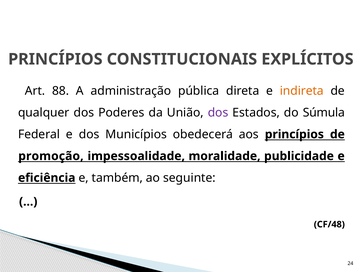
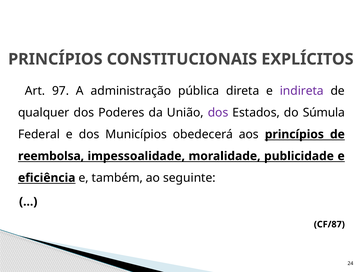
88: 88 -> 97
indireta colour: orange -> purple
promoção: promoção -> reembolsa
CF/48: CF/48 -> CF/87
